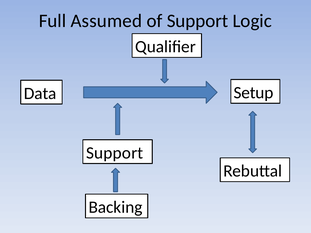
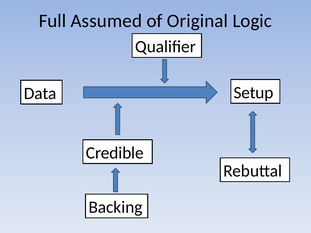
of Support: Support -> Original
Support at (115, 153): Support -> Credible
